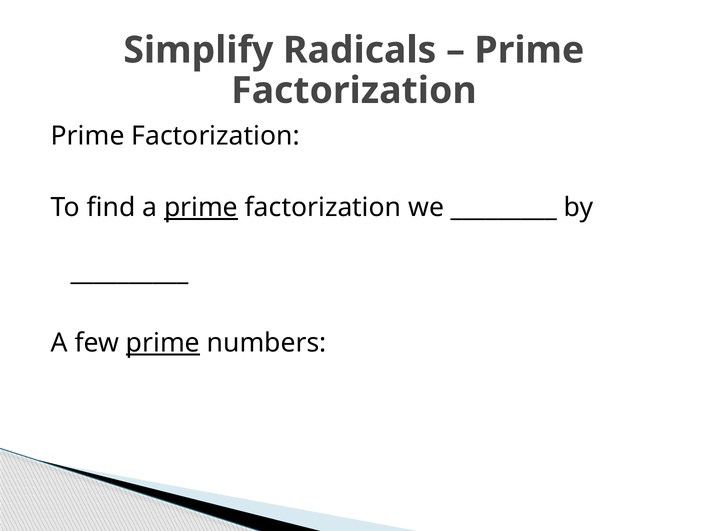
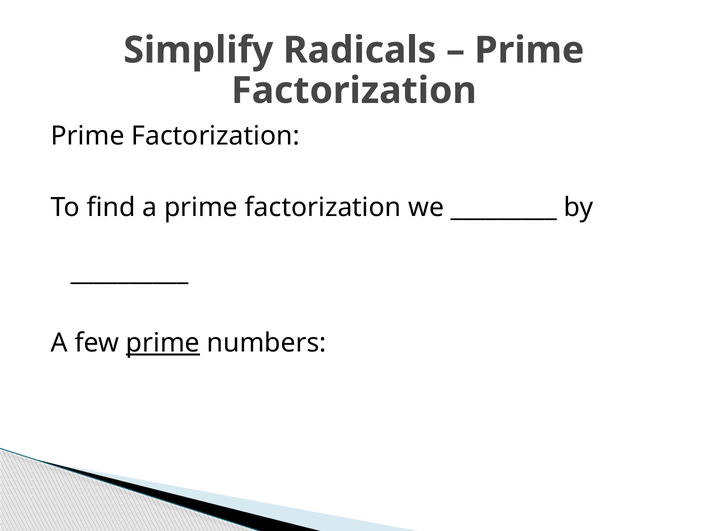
prime at (201, 208) underline: present -> none
